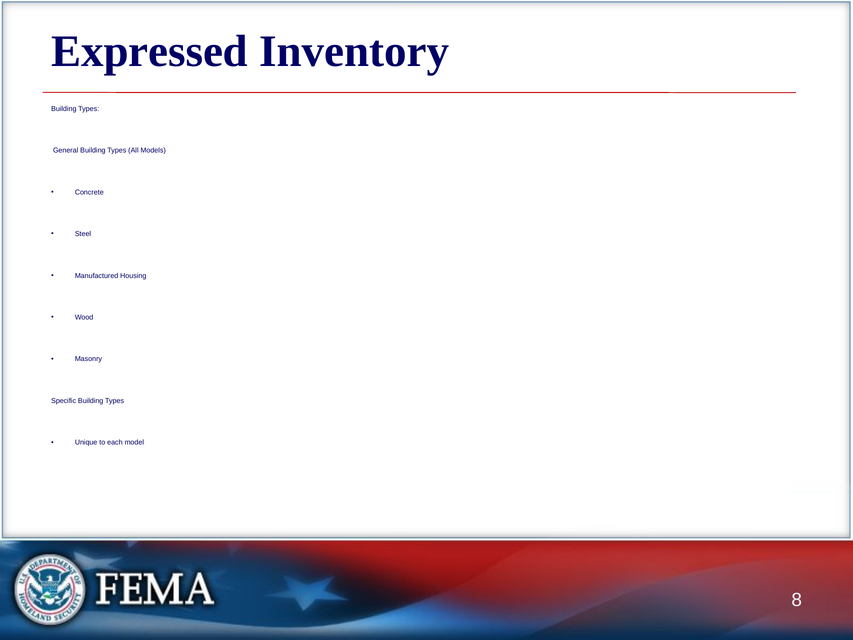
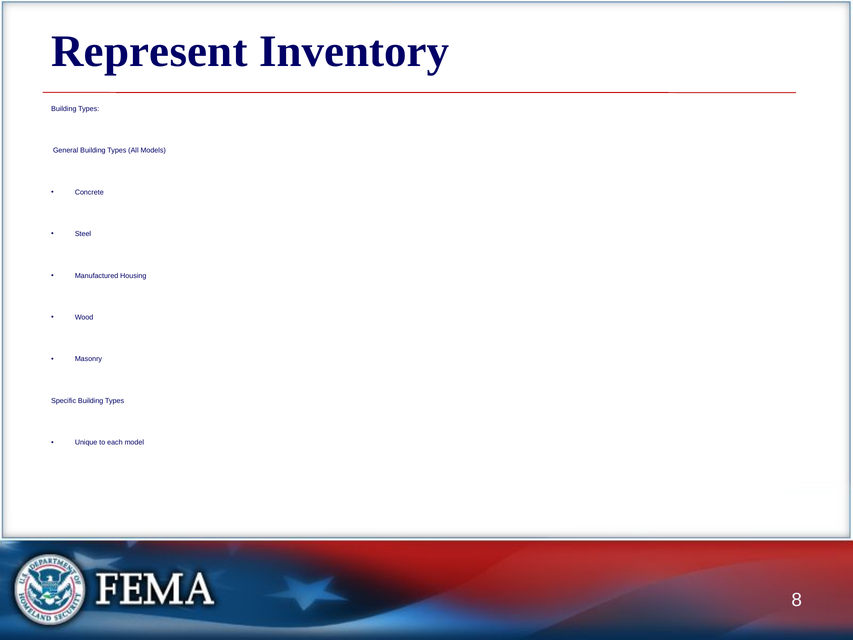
Expressed: Expressed -> Represent
